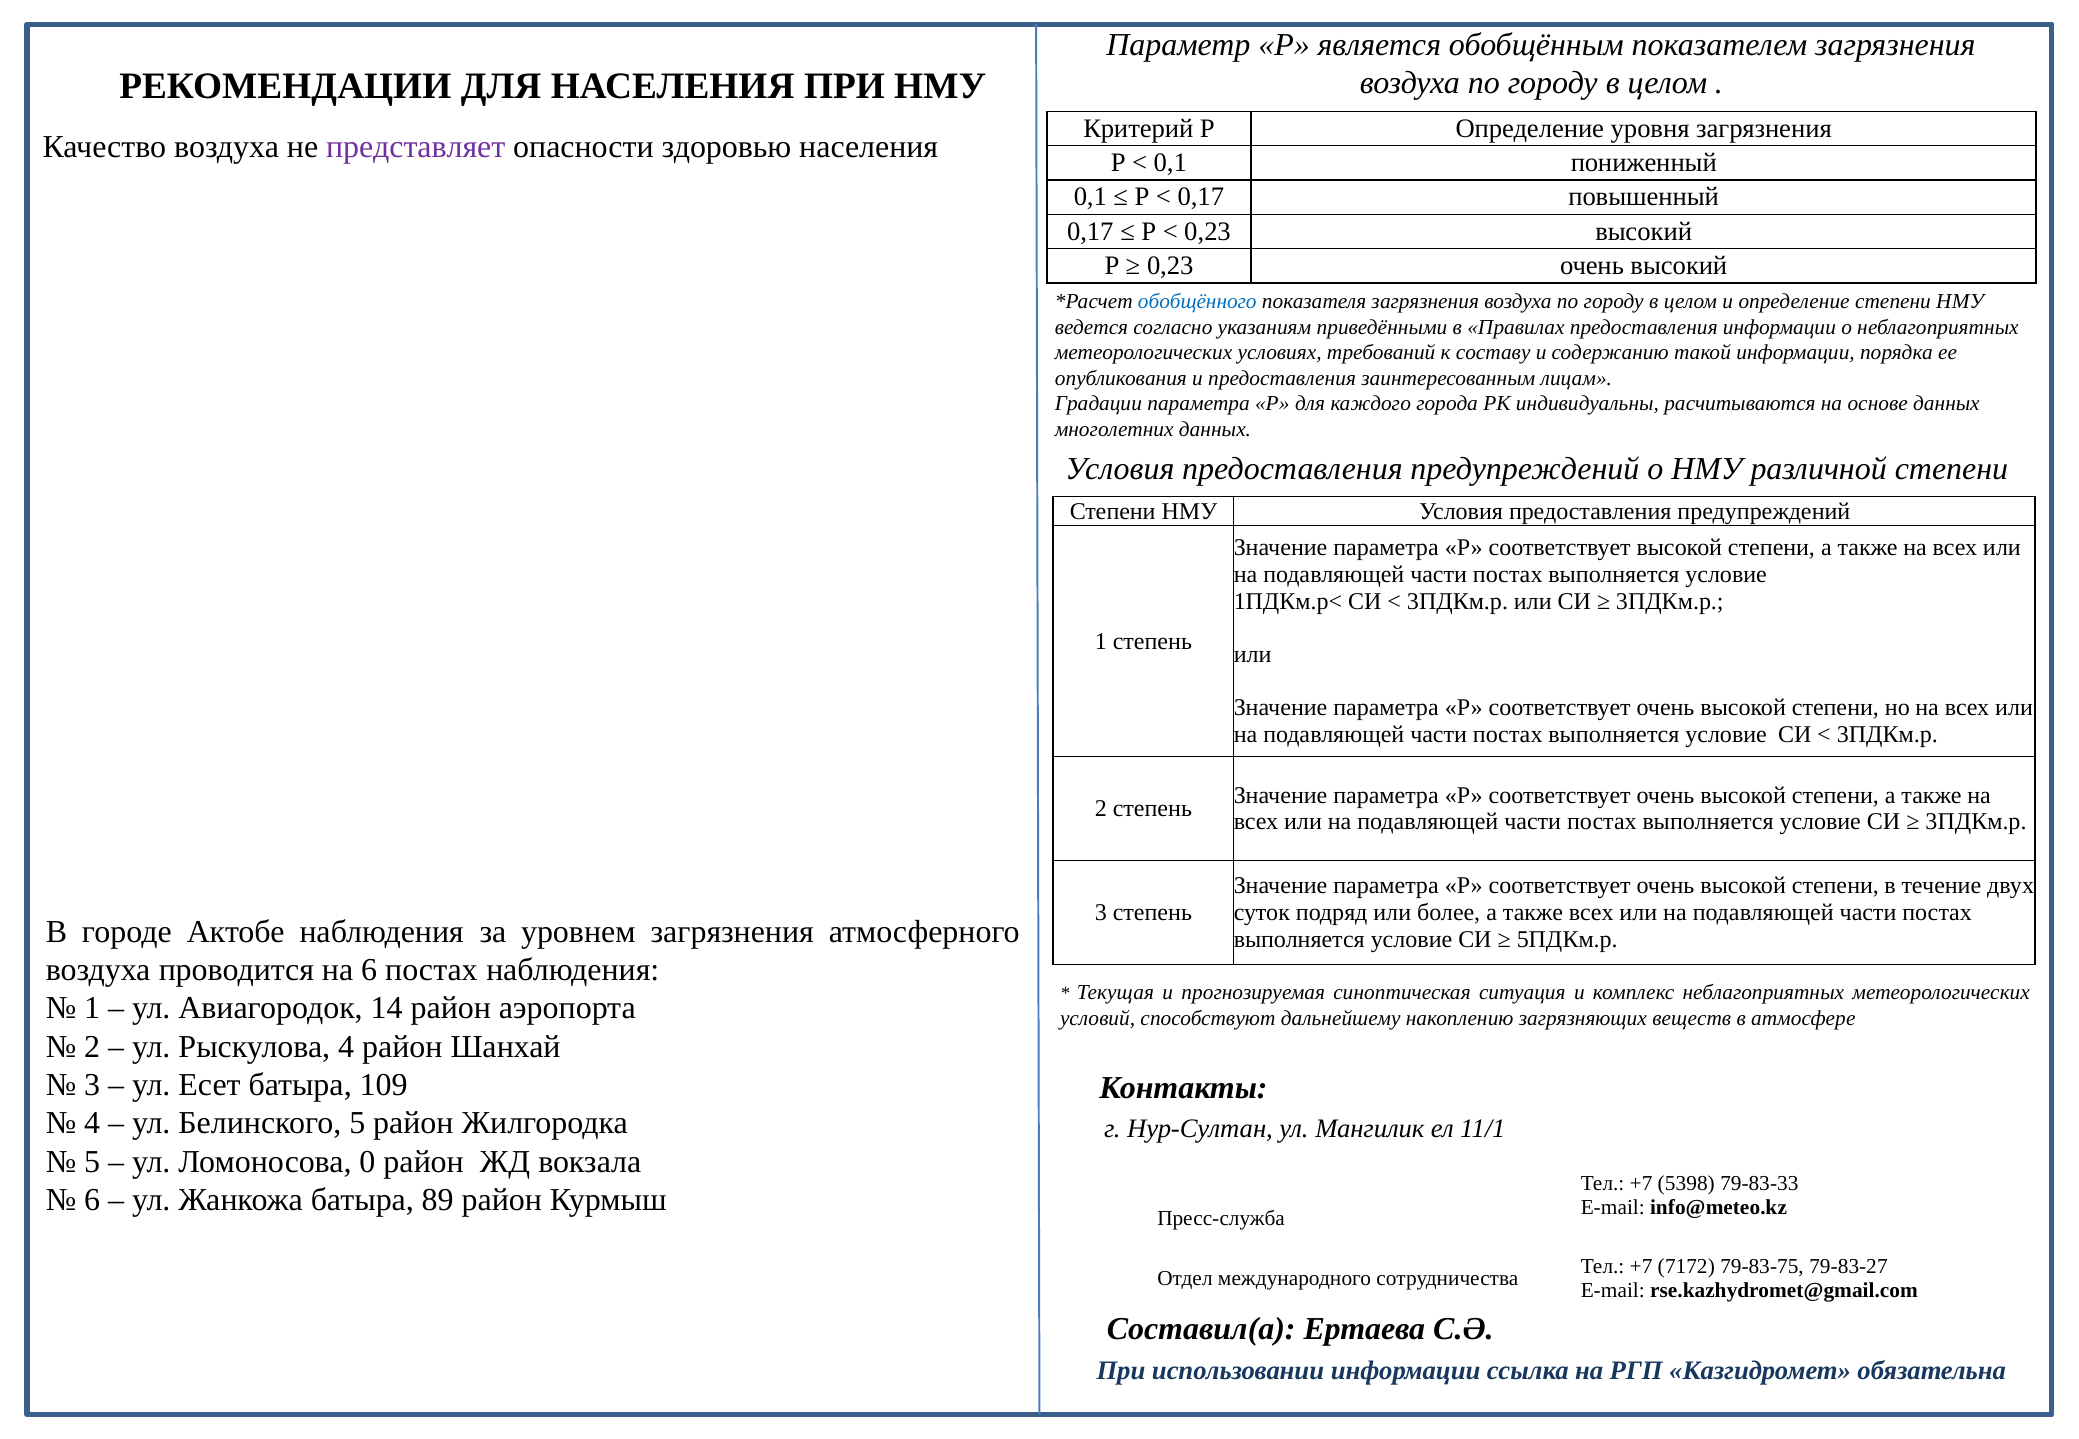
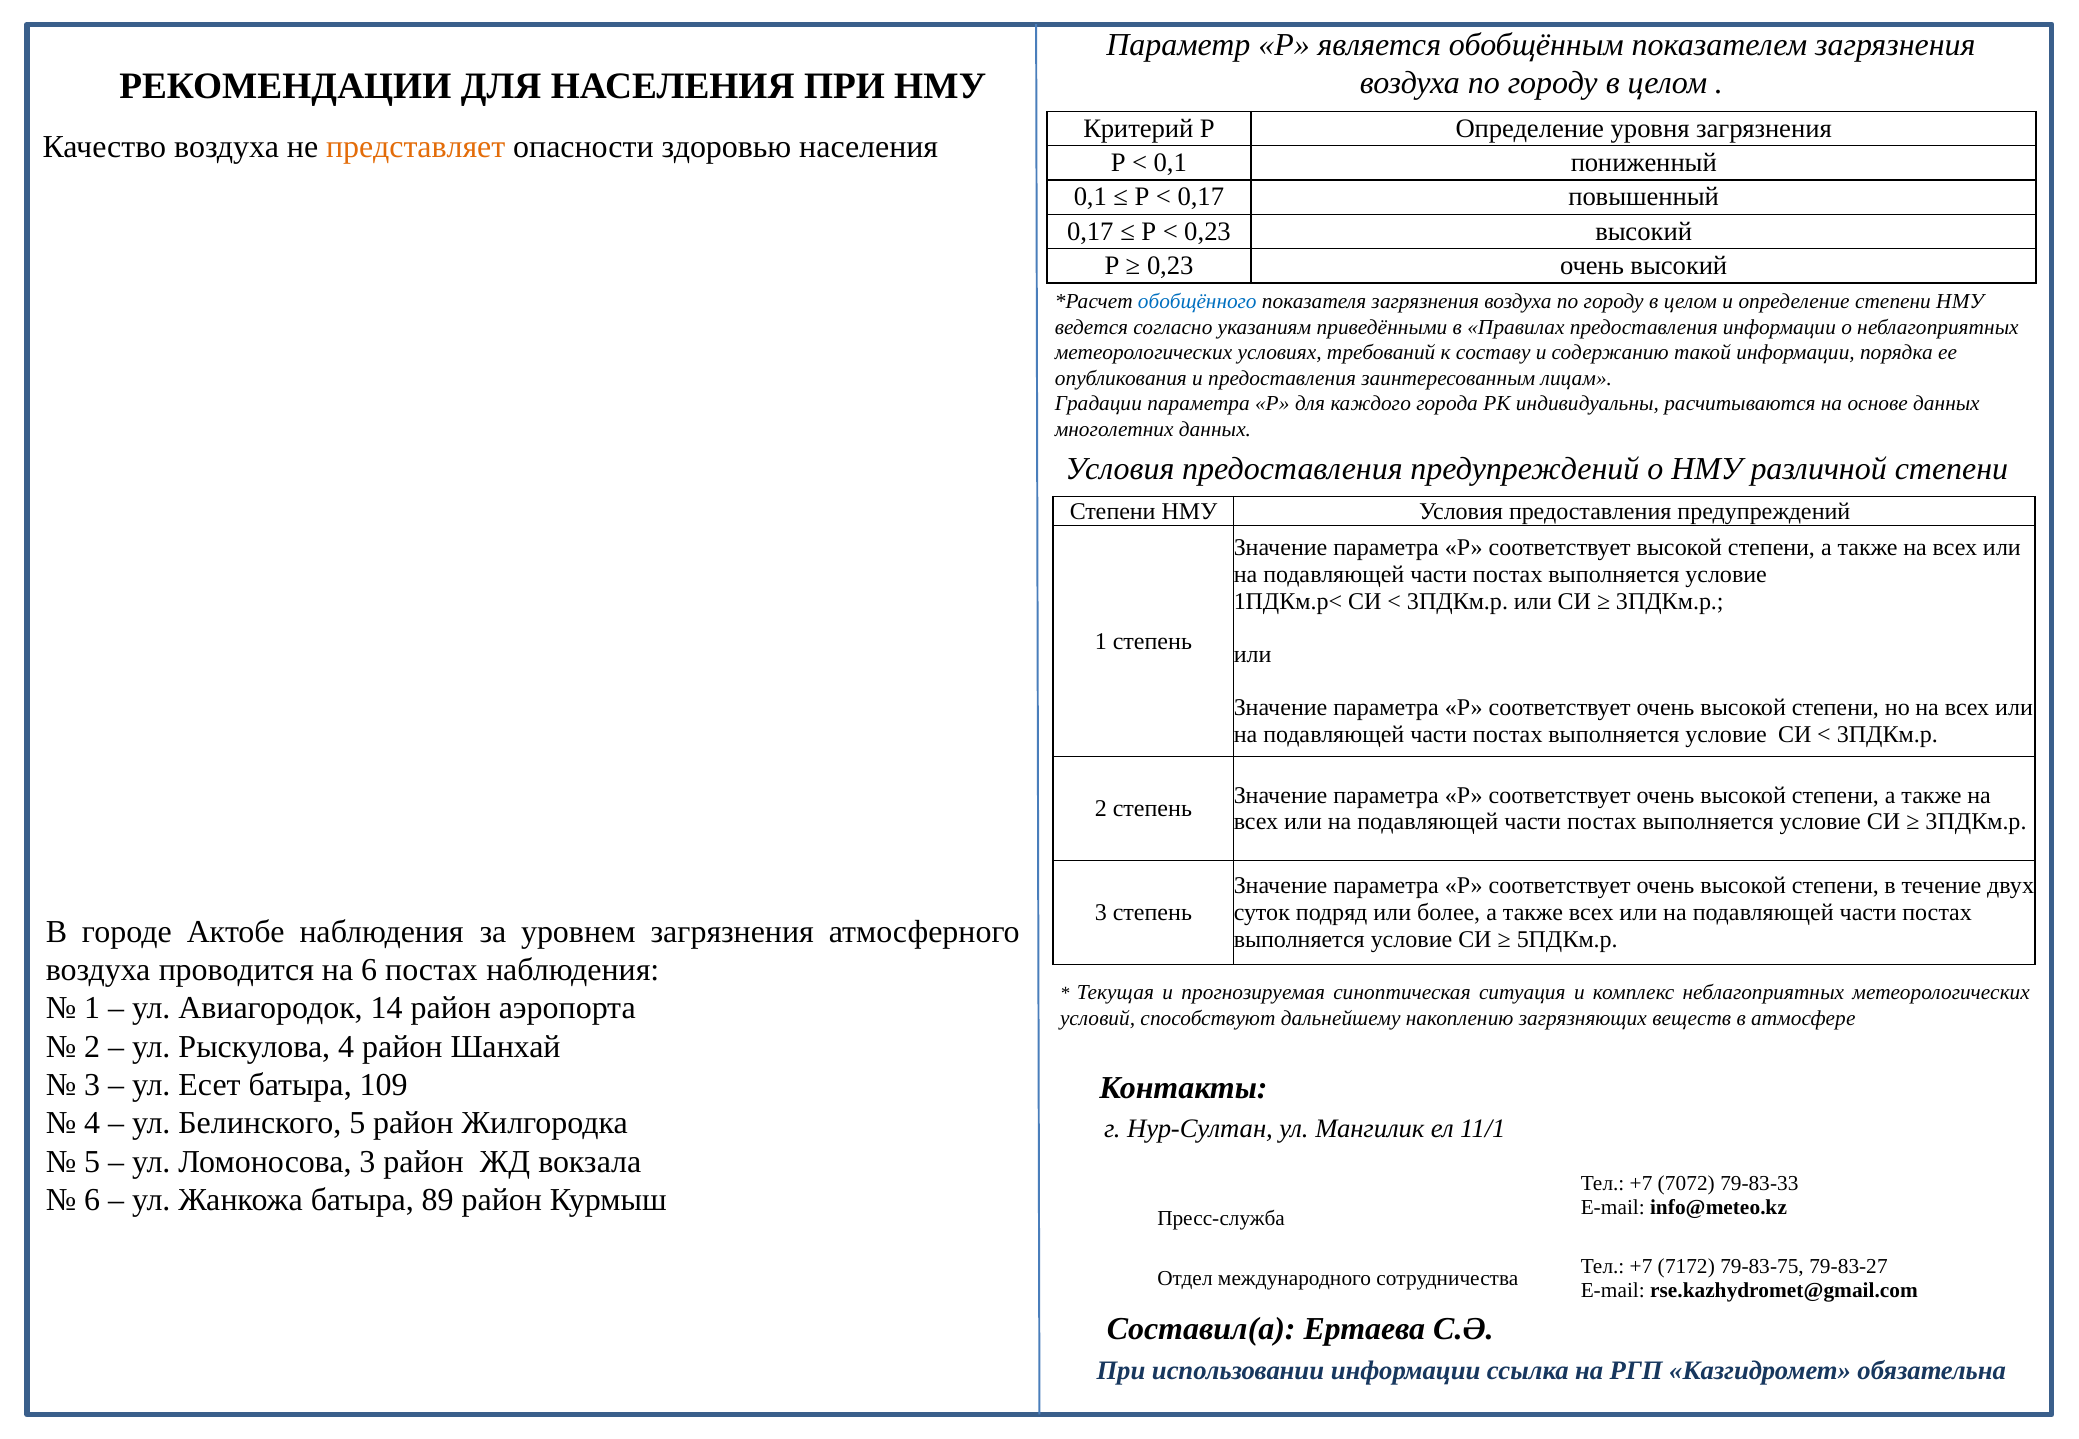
представляет colour: purple -> orange
Ломоносова 0: 0 -> 3
5398: 5398 -> 7072
